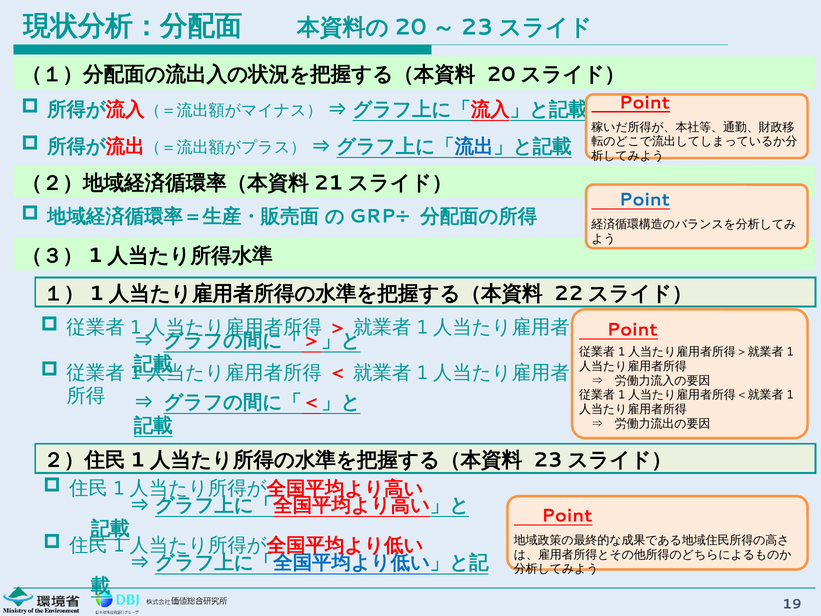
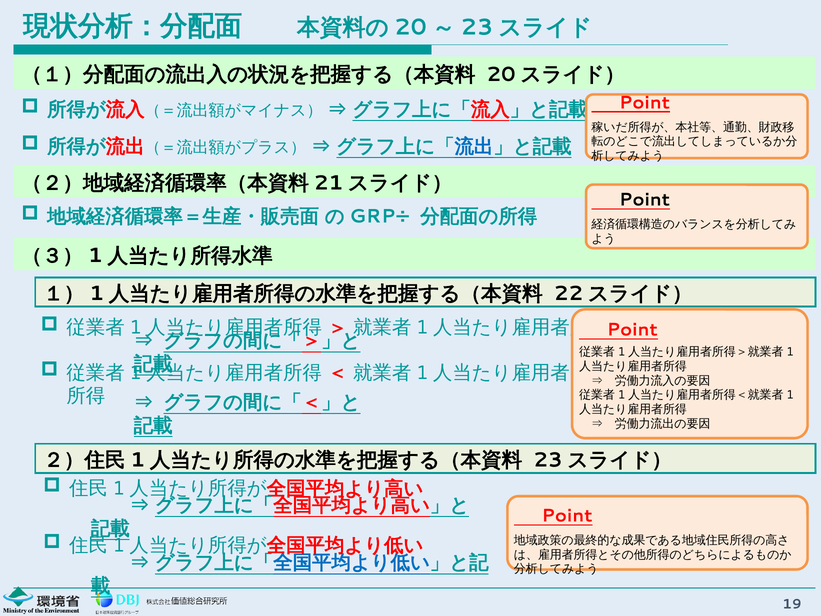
Point at (645, 200) colour: blue -> black
